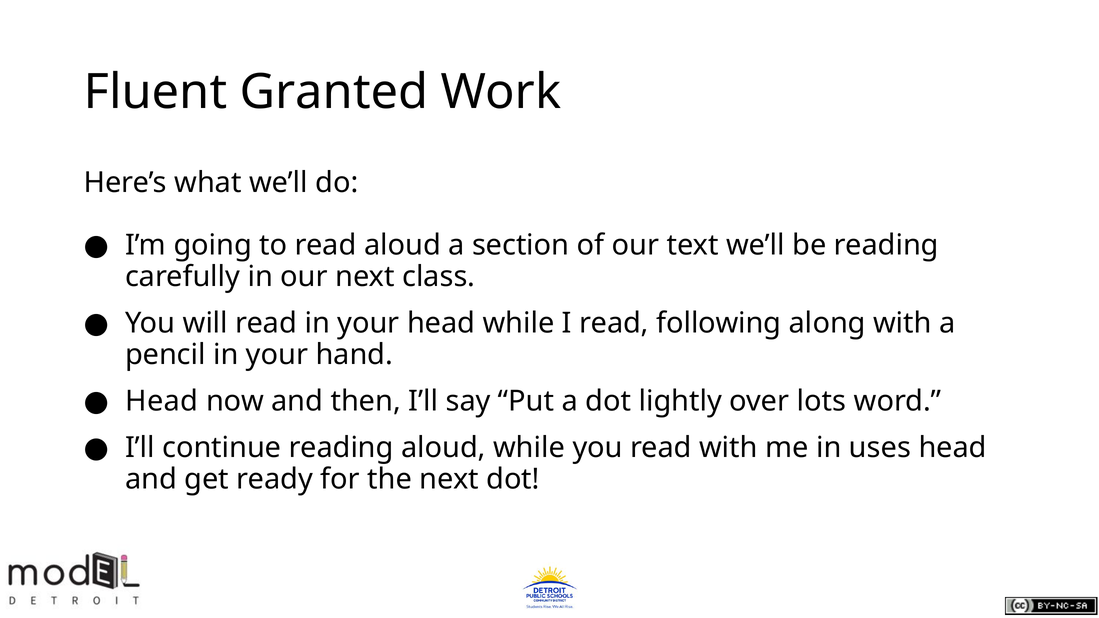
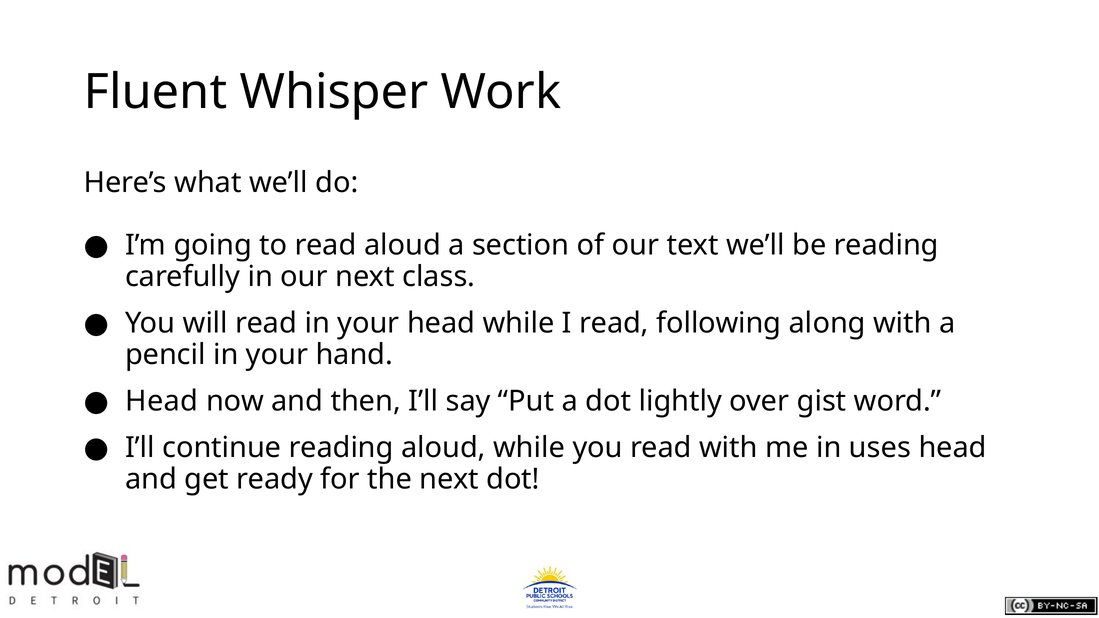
Granted: Granted -> Whisper
lots: lots -> gist
